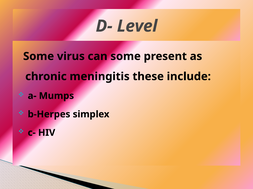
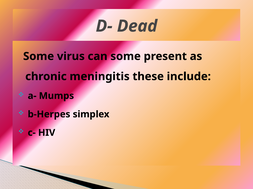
Level: Level -> Dead
